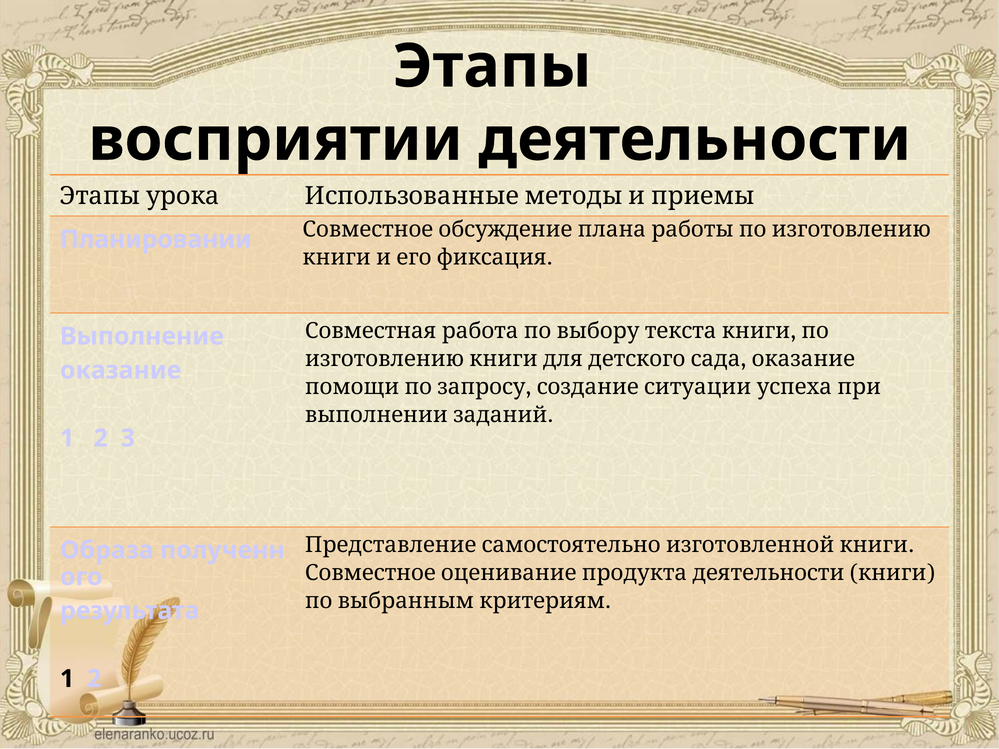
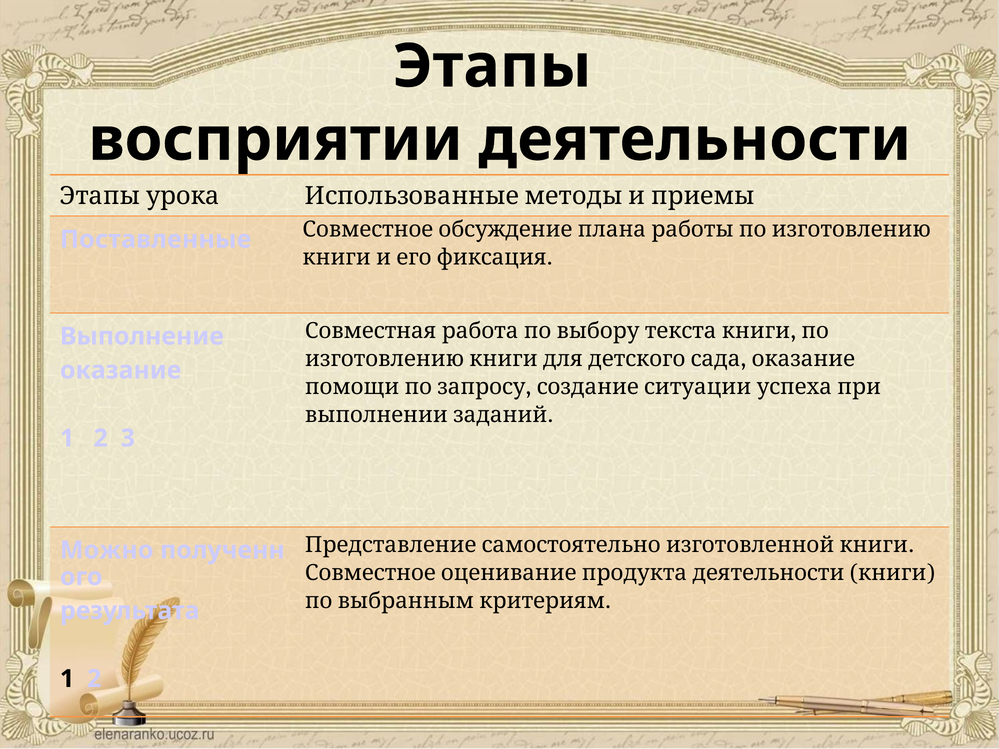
Планировании: Планировании -> Поставленные
Образа: Образа -> Можно
